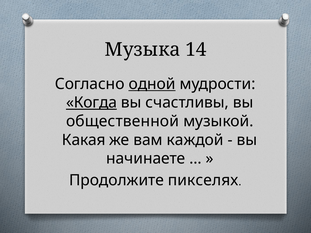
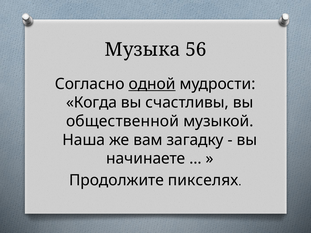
14: 14 -> 56
Когда underline: present -> none
Какая: Какая -> Наша
каждой: каждой -> загадку
